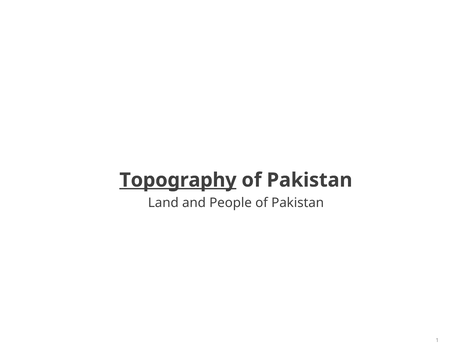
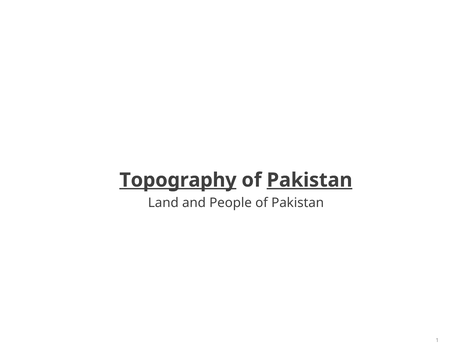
Pakistan at (310, 180) underline: none -> present
